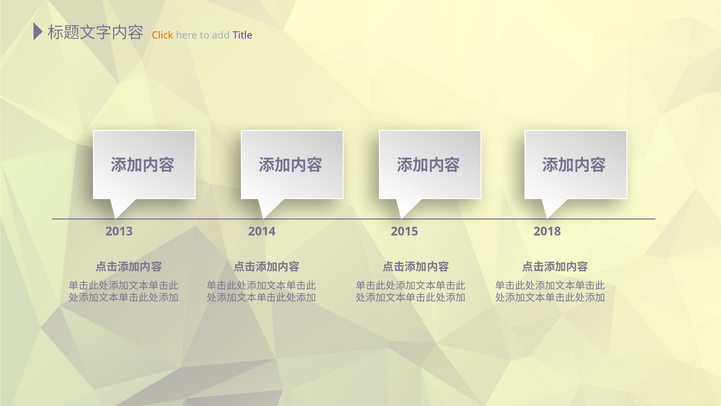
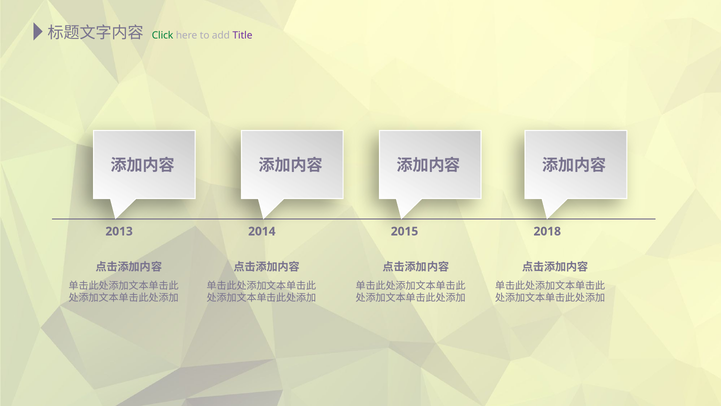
Click colour: orange -> green
